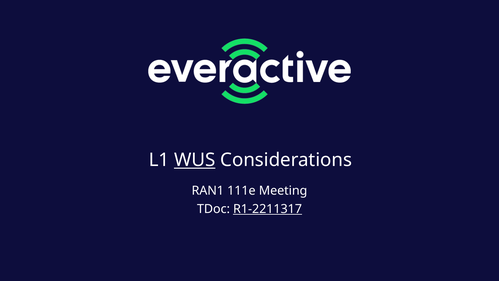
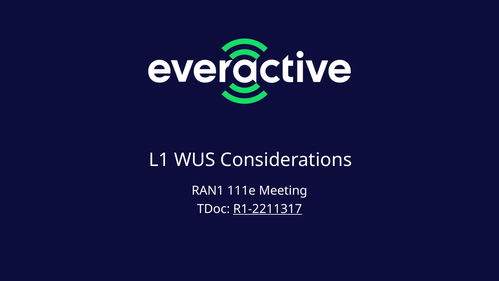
WUS underline: present -> none
